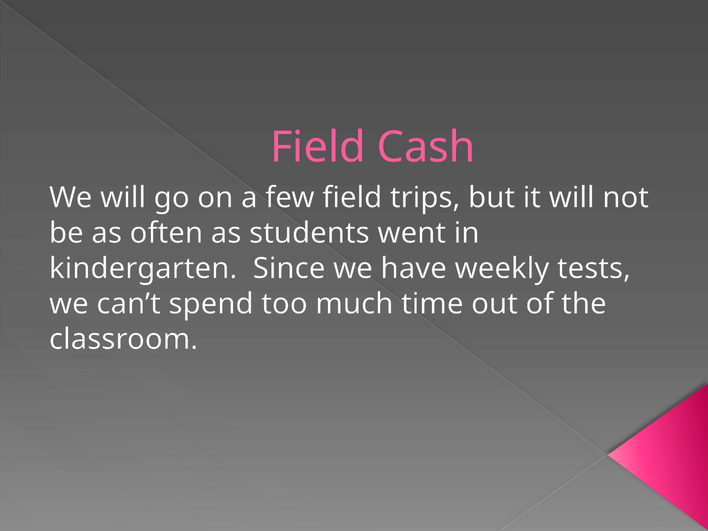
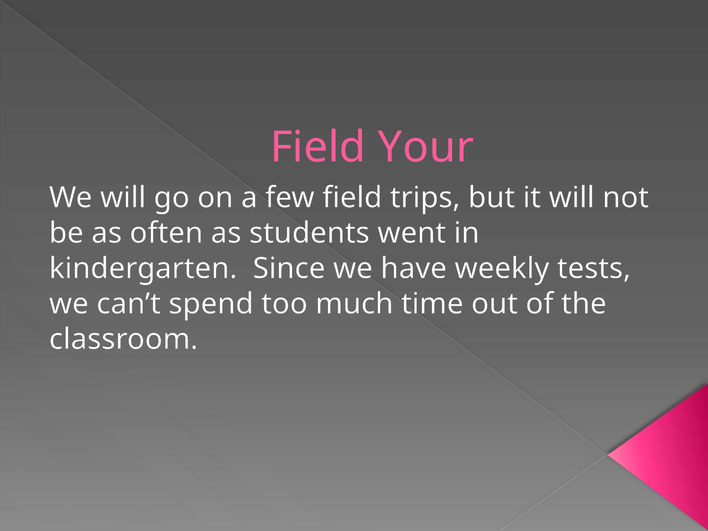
Cash: Cash -> Your
